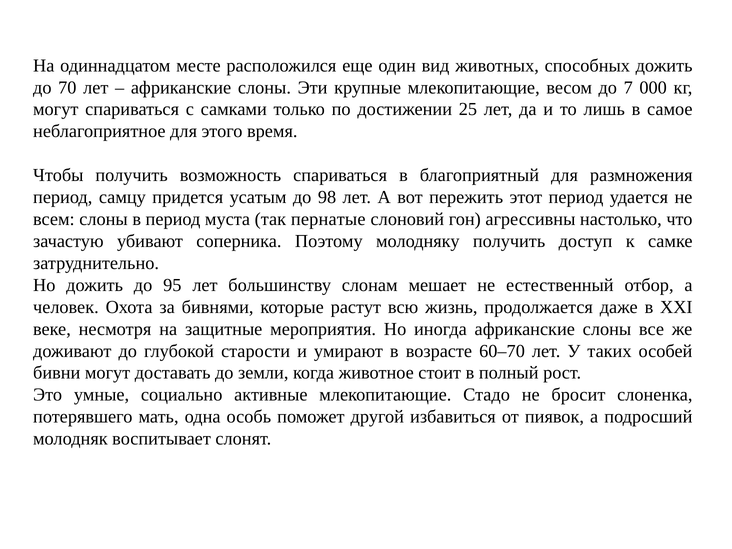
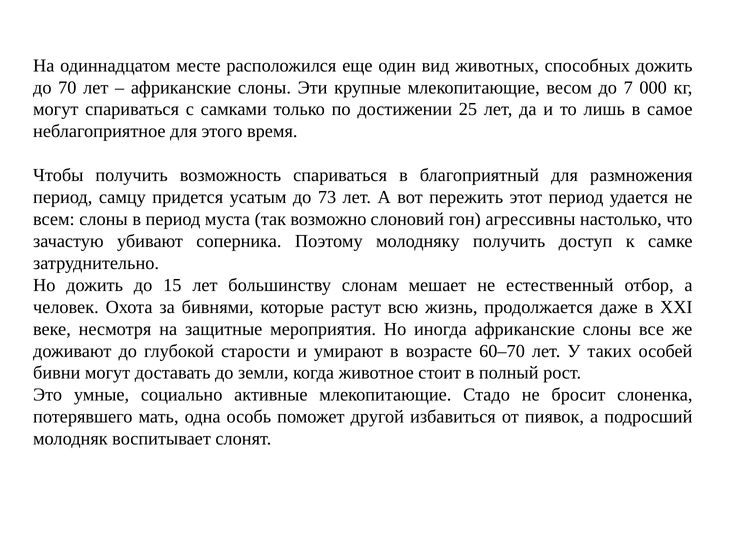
98: 98 -> 73
пернатые: пернатые -> возможно
95: 95 -> 15
